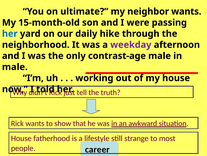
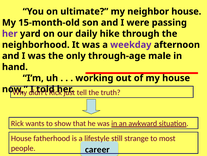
neighbor wants: wants -> house
her at (10, 34) colour: blue -> purple
contrast-age: contrast-age -> through-age
male at (15, 67): male -> hand
